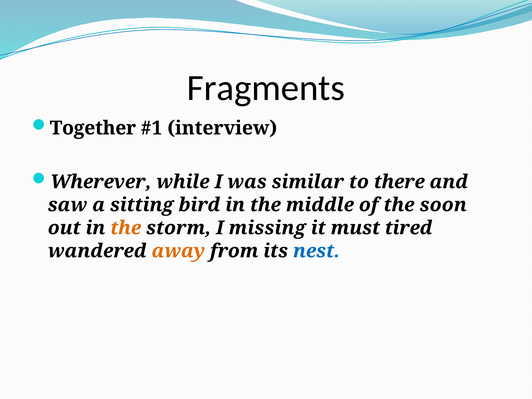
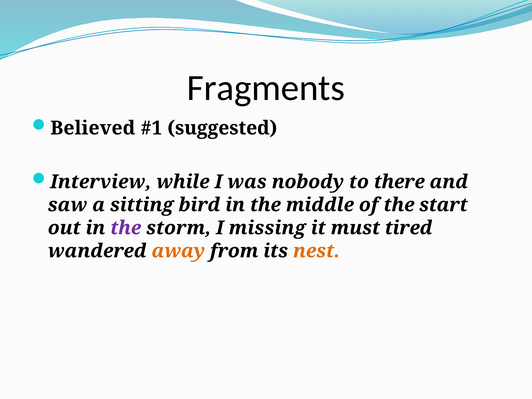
Together: Together -> Believed
interview: interview -> suggested
Wherever: Wherever -> Interview
similar: similar -> nobody
soon: soon -> start
the at (126, 228) colour: orange -> purple
nest colour: blue -> orange
